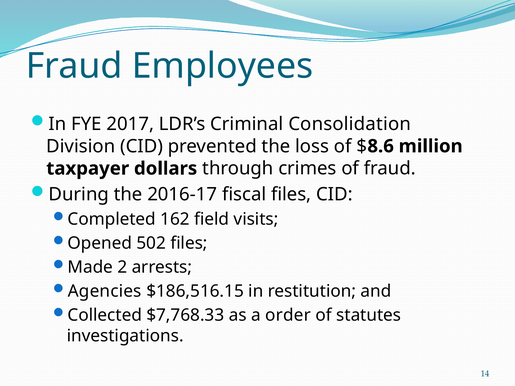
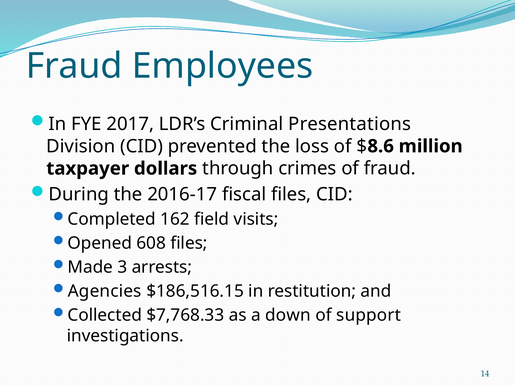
Consolidation: Consolidation -> Presentations
502: 502 -> 608
2: 2 -> 3
order: order -> down
statutes: statutes -> support
